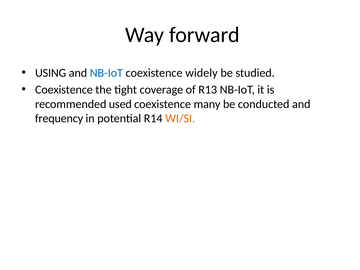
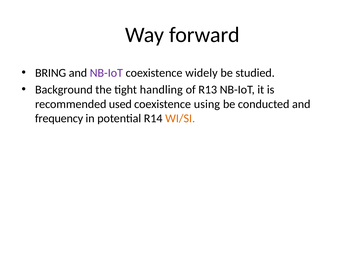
USING: USING -> BRING
NB-IoT at (106, 73) colour: blue -> purple
Coexistence at (64, 90): Coexistence -> Background
coverage: coverage -> handling
many: many -> using
